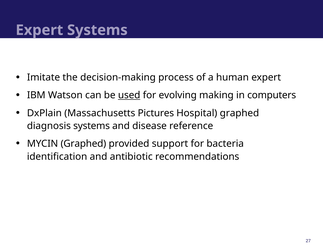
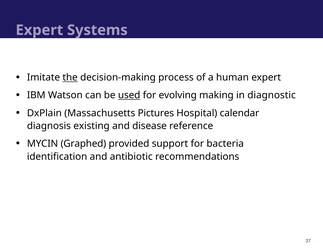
the underline: none -> present
computers: computers -> diagnostic
Hospital graphed: graphed -> calendar
diagnosis systems: systems -> existing
